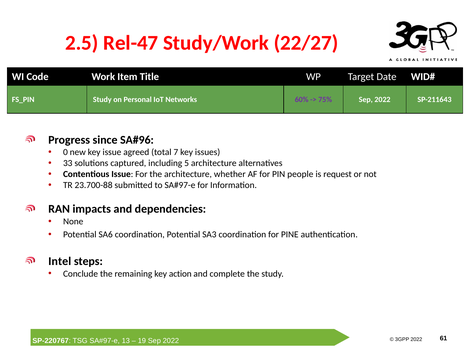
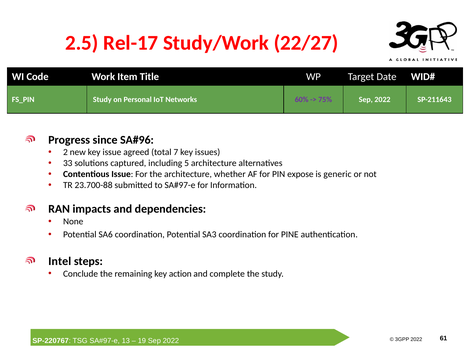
Rel-47: Rel-47 -> Rel-17
0: 0 -> 2
people: people -> expose
request: request -> generic
